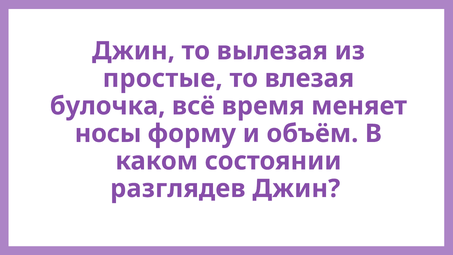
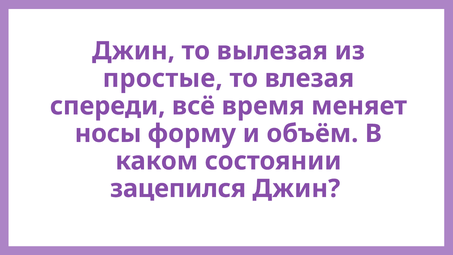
булочка: булочка -> спереди
разглядев: разглядев -> зацепился
